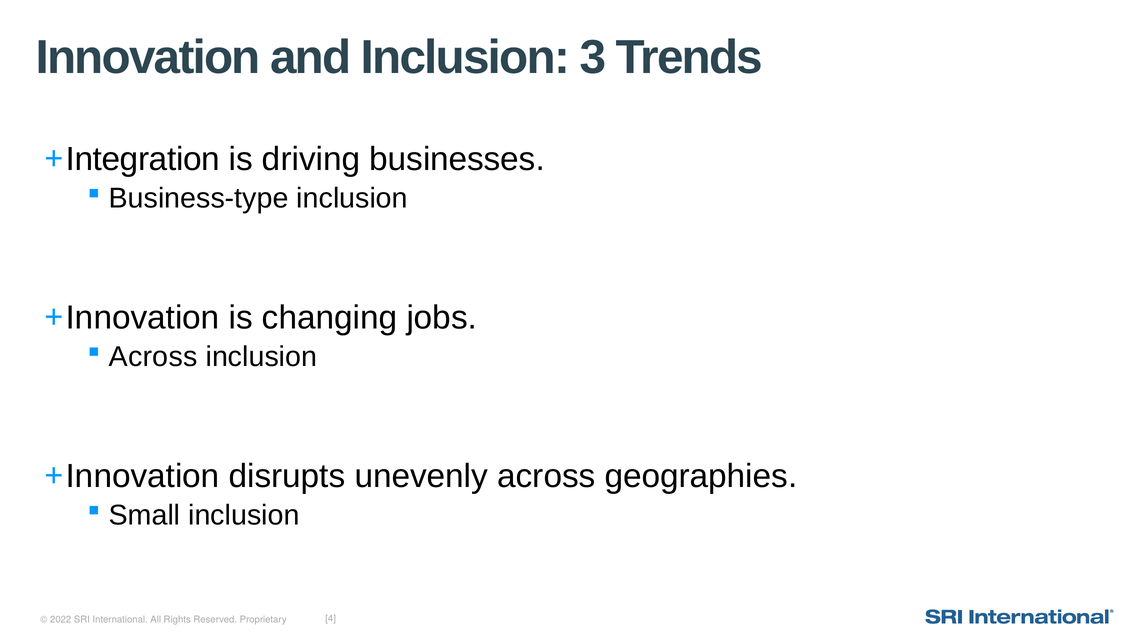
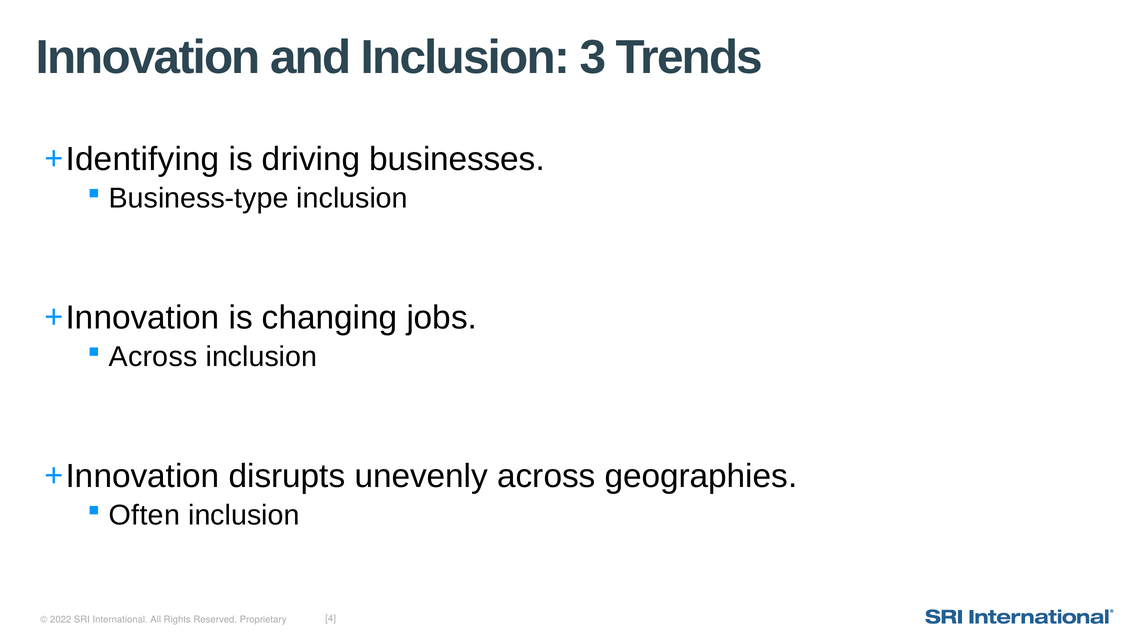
Integration: Integration -> Identifying
Small: Small -> Often
